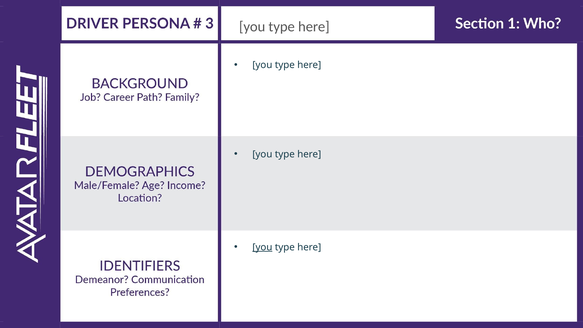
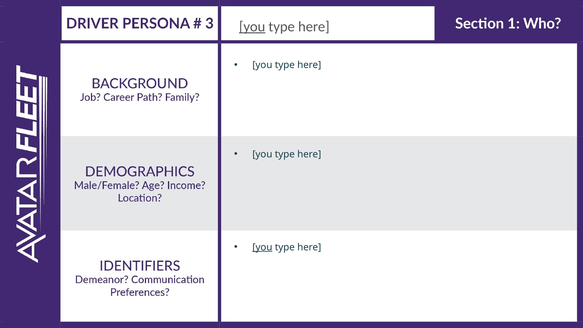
you at (252, 27) underline: none -> present
